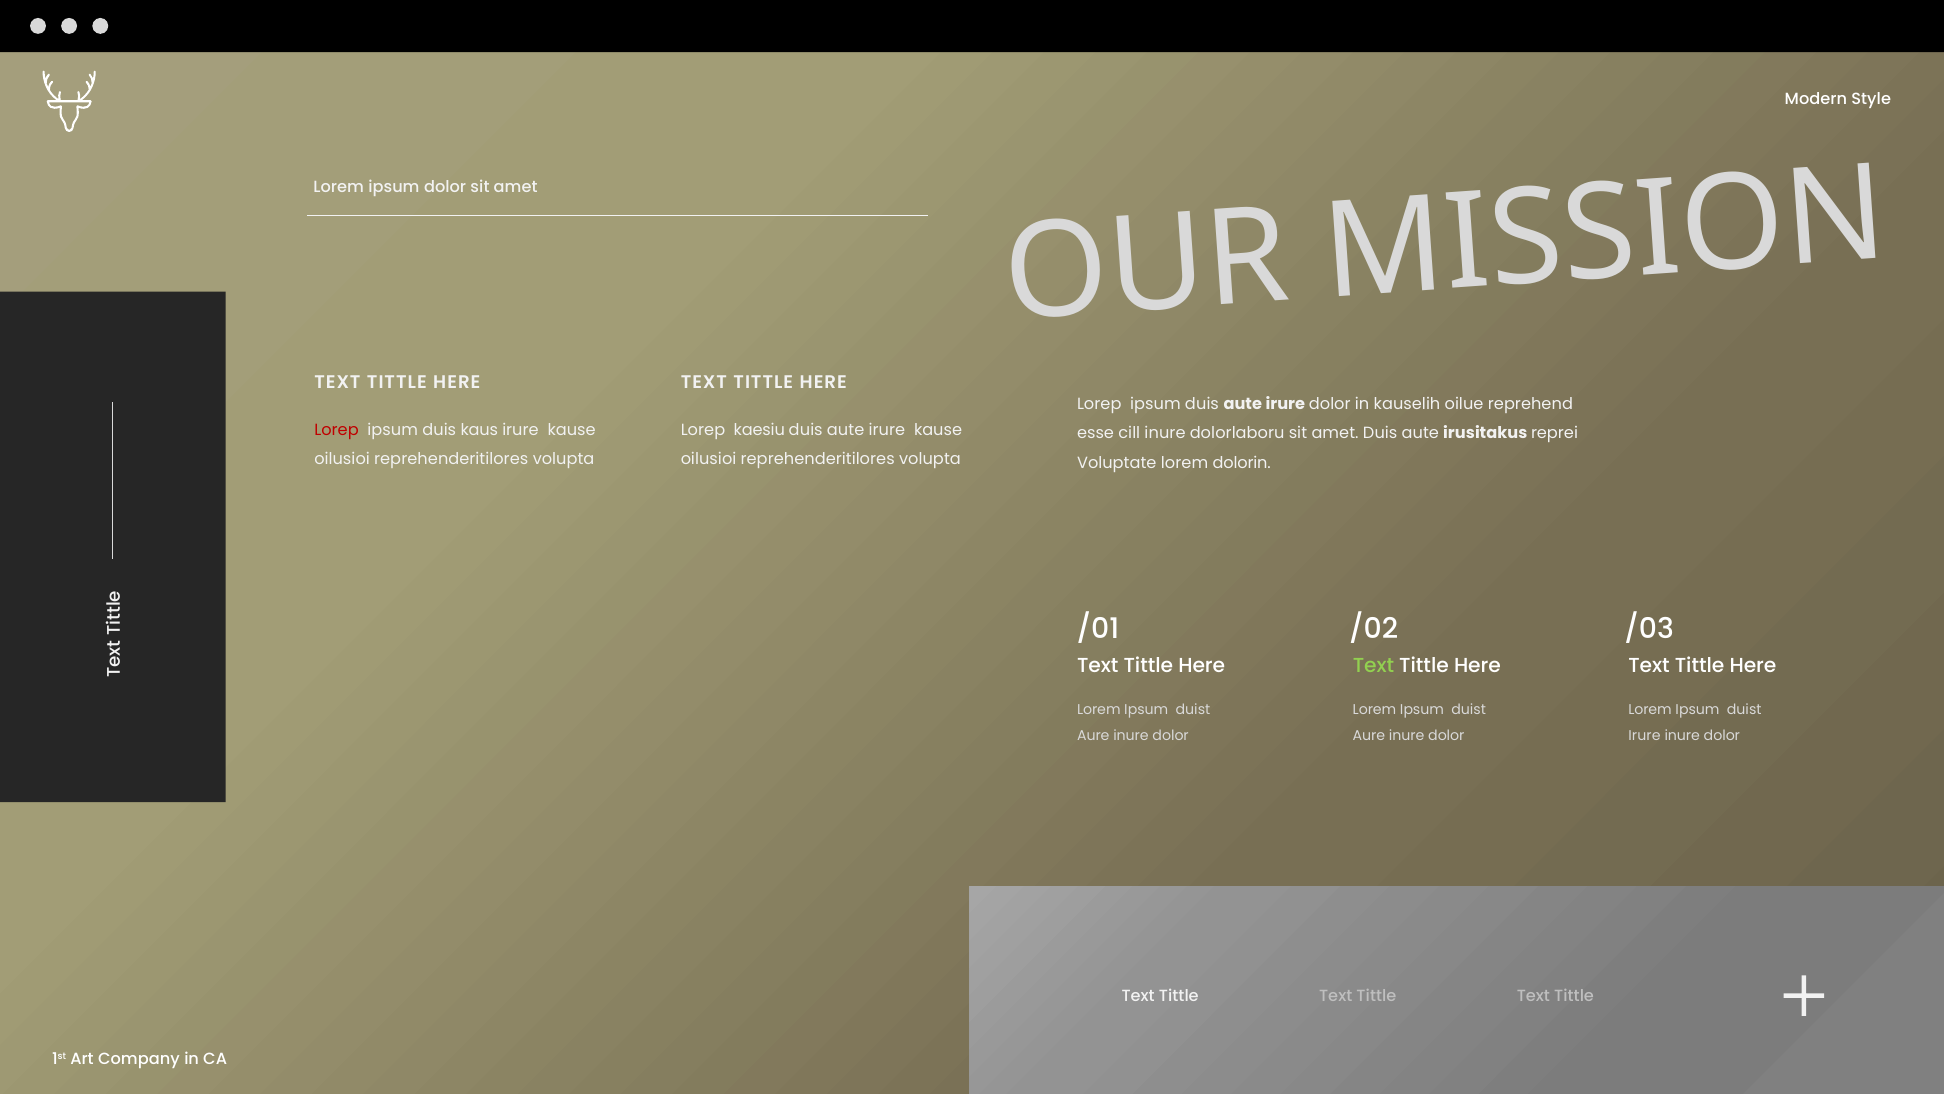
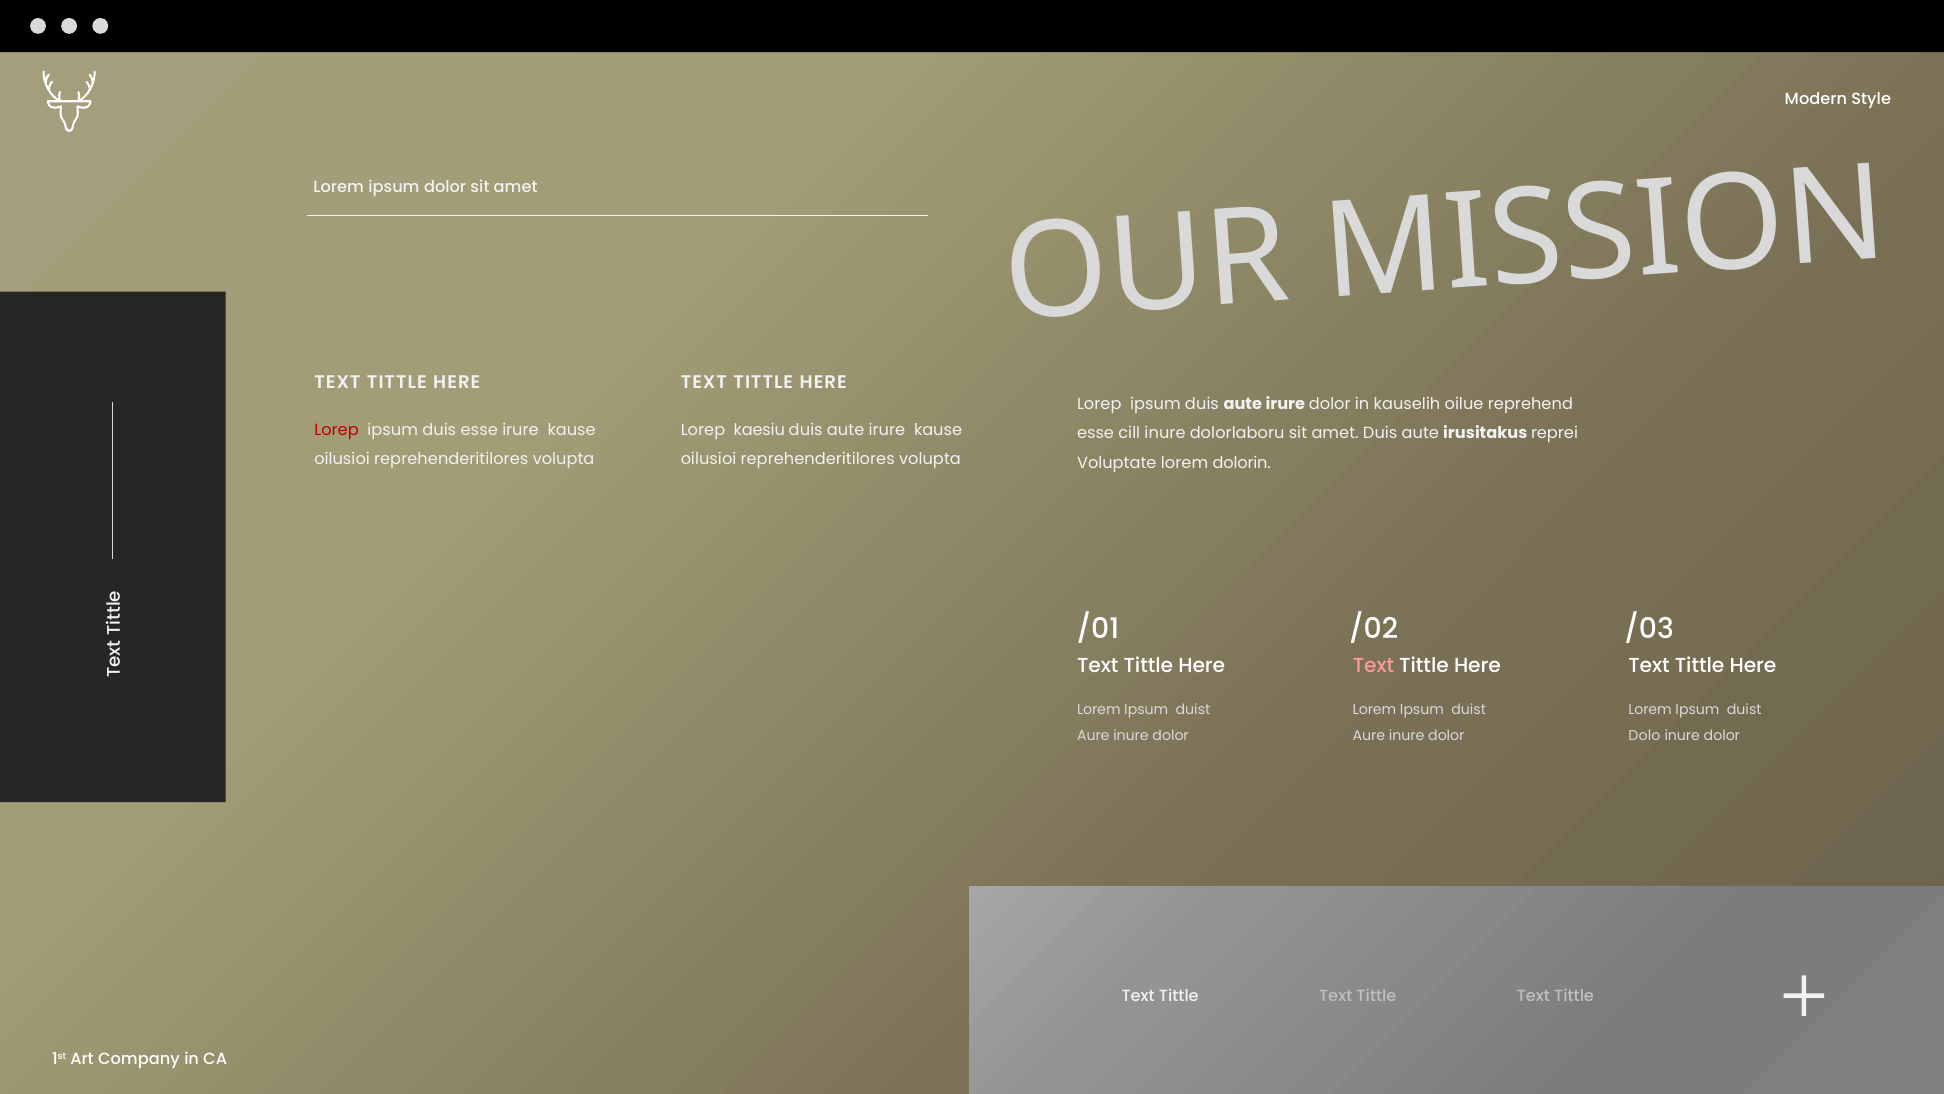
duis kaus: kaus -> esse
Text at (1373, 666) colour: light green -> pink
Irure at (1644, 735): Irure -> Dolo
